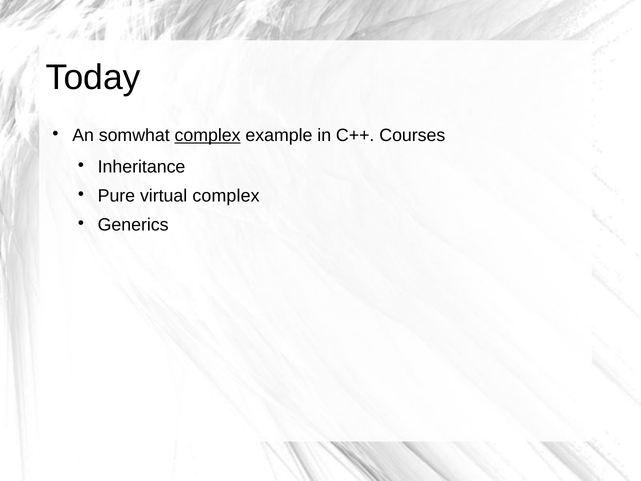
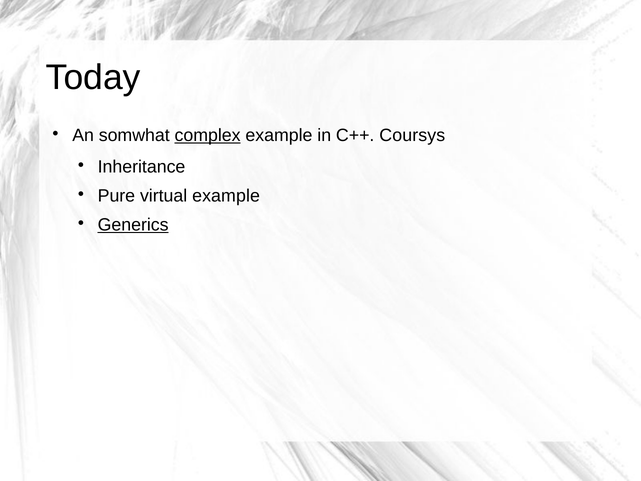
Courses: Courses -> Coursys
virtual complex: complex -> example
Generics underline: none -> present
